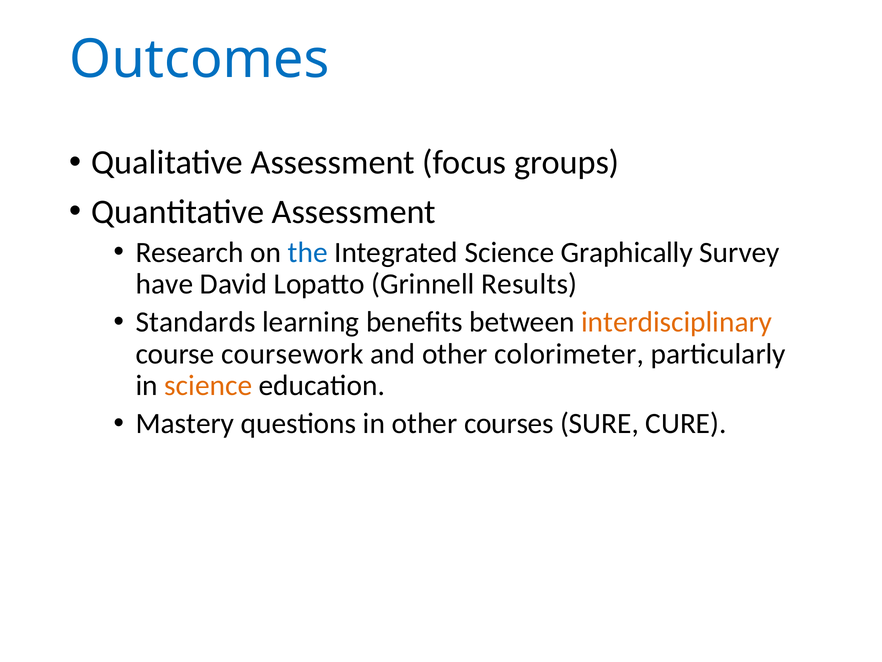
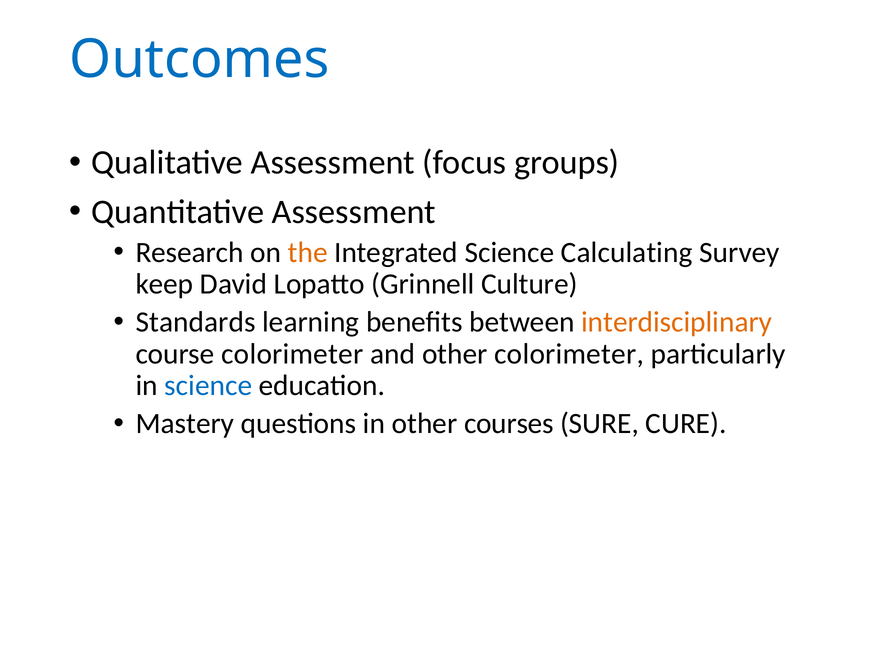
the colour: blue -> orange
Graphically: Graphically -> Calculating
have: have -> keep
Results: Results -> Culture
course coursework: coursework -> colorimeter
science at (208, 385) colour: orange -> blue
